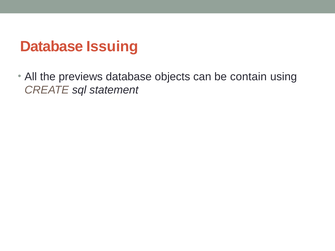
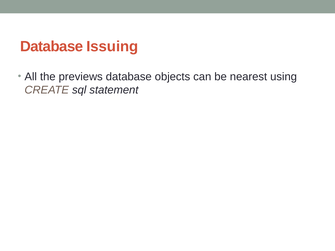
contain: contain -> nearest
